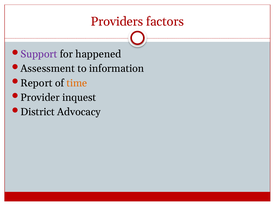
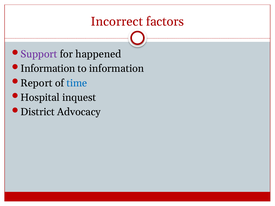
Providers: Providers -> Incorrect
Assessment at (48, 69): Assessment -> Information
time colour: orange -> blue
Provider: Provider -> Hospital
